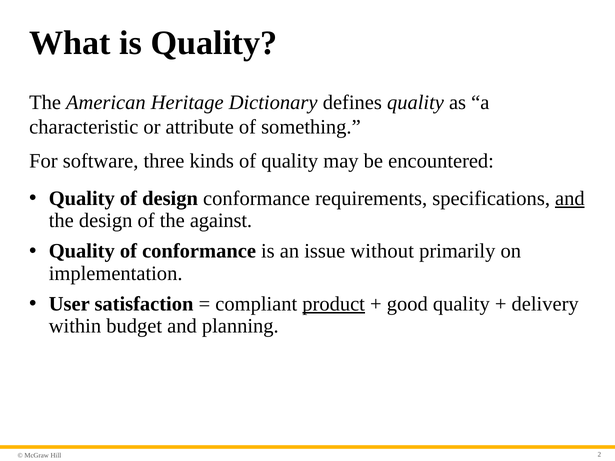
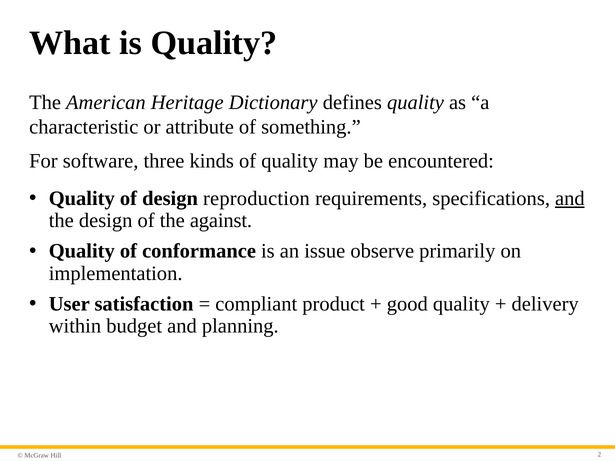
design conformance: conformance -> reproduction
without: without -> observe
product underline: present -> none
